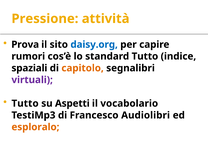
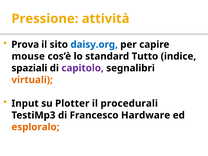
rumori: rumori -> mouse
capitolo colour: orange -> purple
virtuali colour: purple -> orange
Tutto at (25, 103): Tutto -> Input
Aspetti: Aspetti -> Plotter
vocabolario: vocabolario -> procedurali
Audiolibri: Audiolibri -> Hardware
